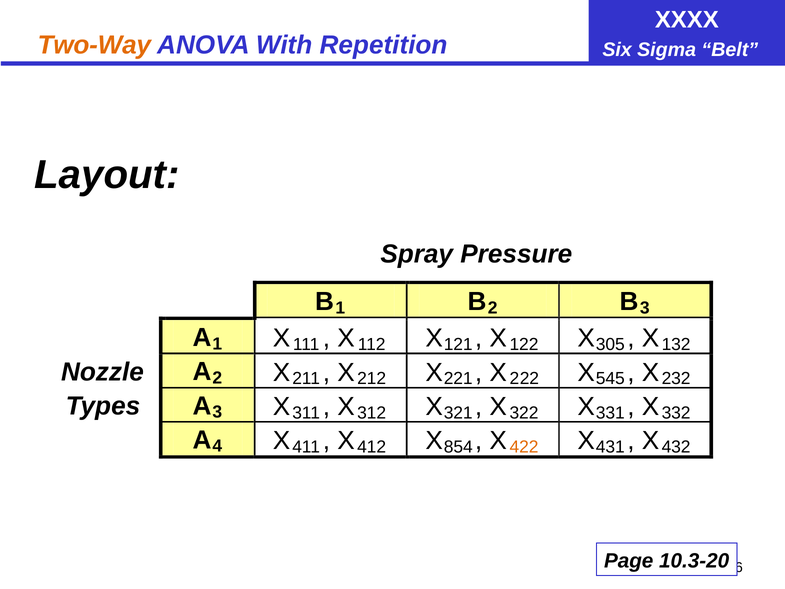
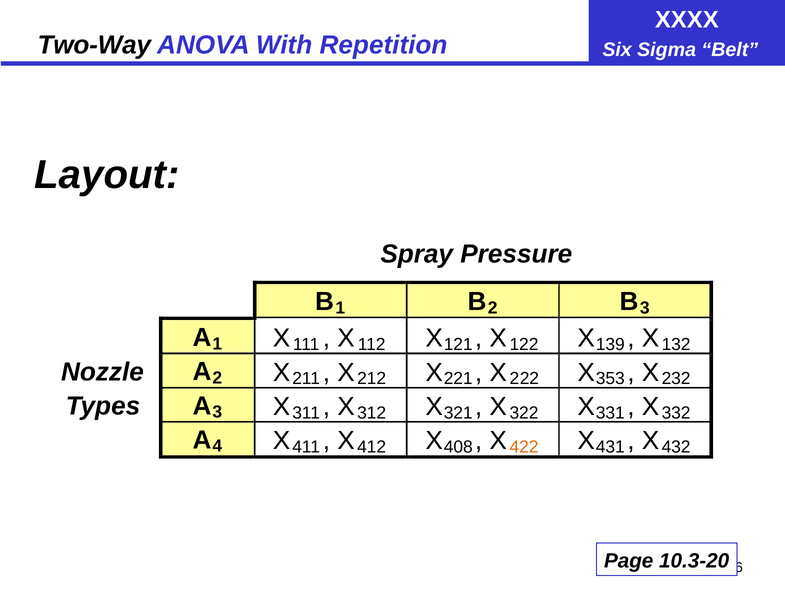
Two-Way colour: orange -> black
305: 305 -> 139
545: 545 -> 353
854: 854 -> 408
